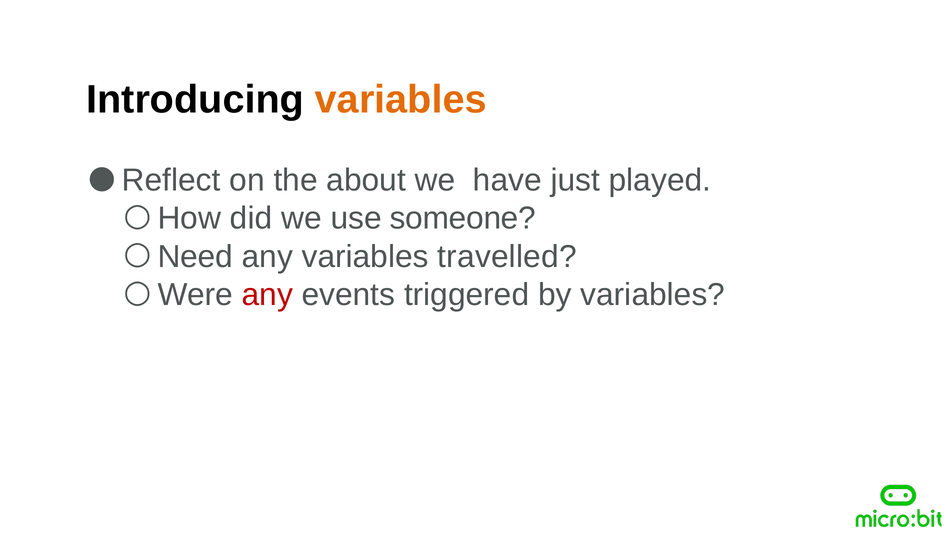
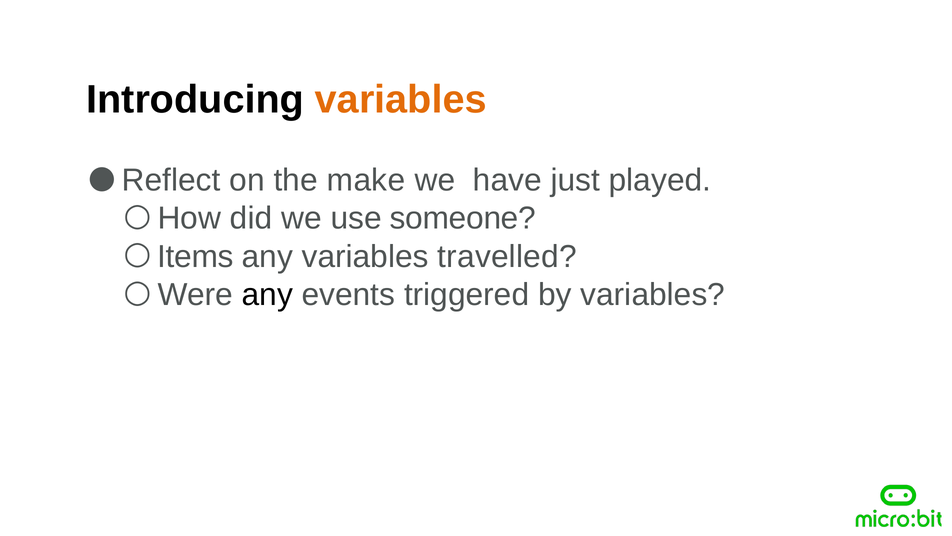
about: about -> make
Need: Need -> Items
any at (267, 294) colour: red -> black
